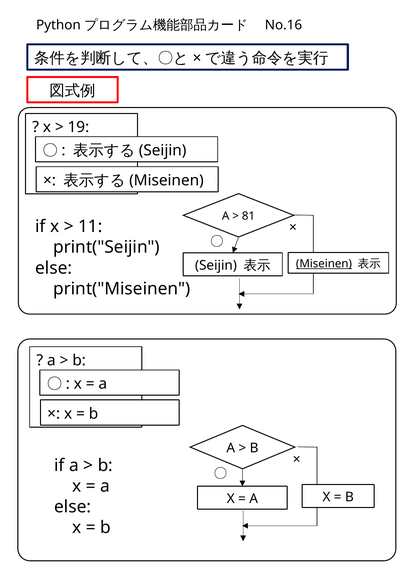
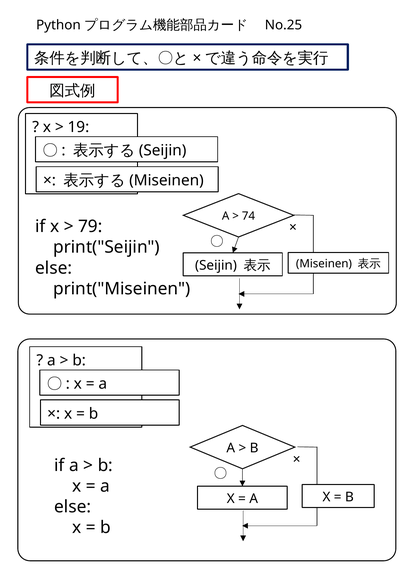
No.16: No.16 -> No.25
81: 81 -> 74
11: 11 -> 79
Miseinen underline: present -> none
